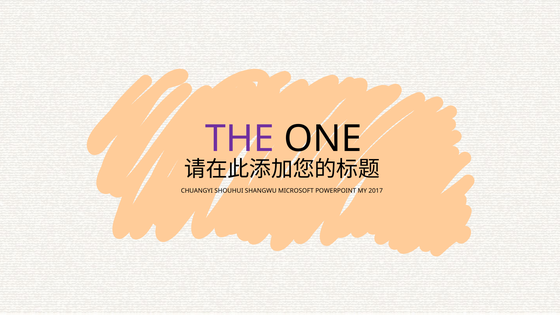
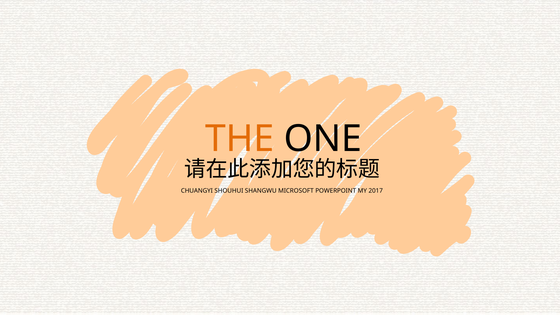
THE colour: purple -> orange
